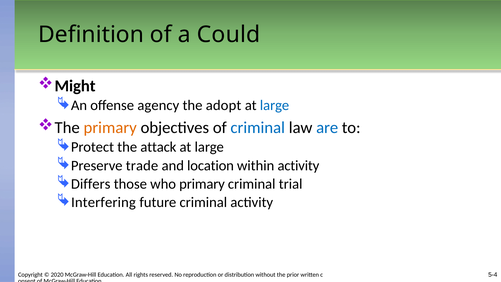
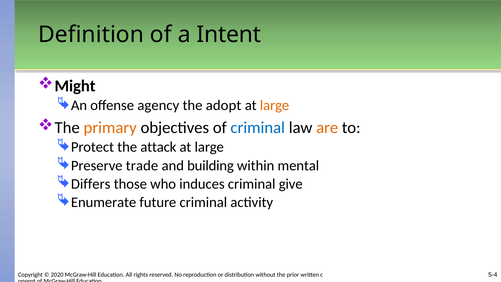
Could: Could -> Intent
large at (275, 105) colour: blue -> orange
are colour: blue -> orange
location: location -> building
within activity: activity -> mental
who primary: primary -> induces
trial: trial -> give
Interfering: Interfering -> Enumerate
